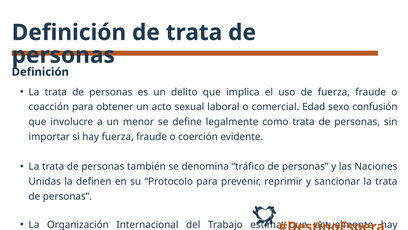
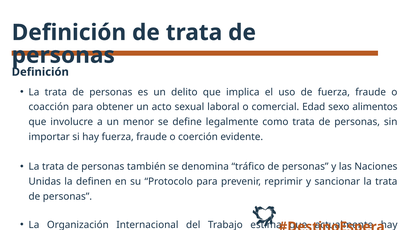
confusión: confusión -> alimentos
